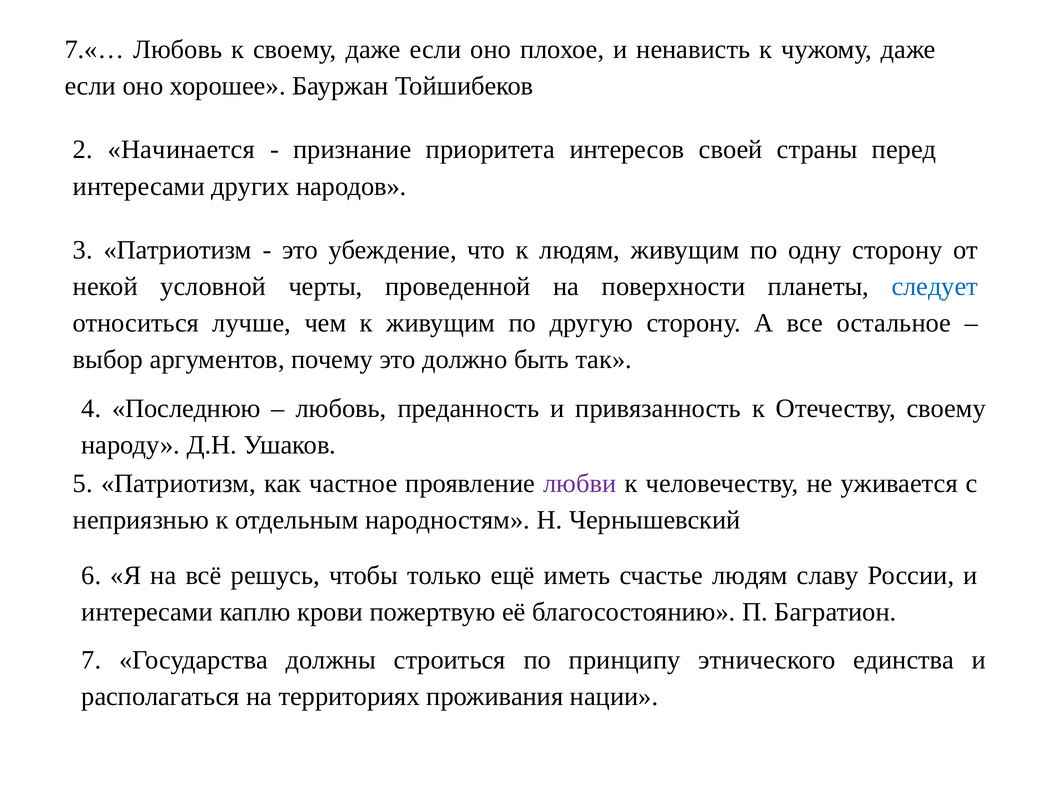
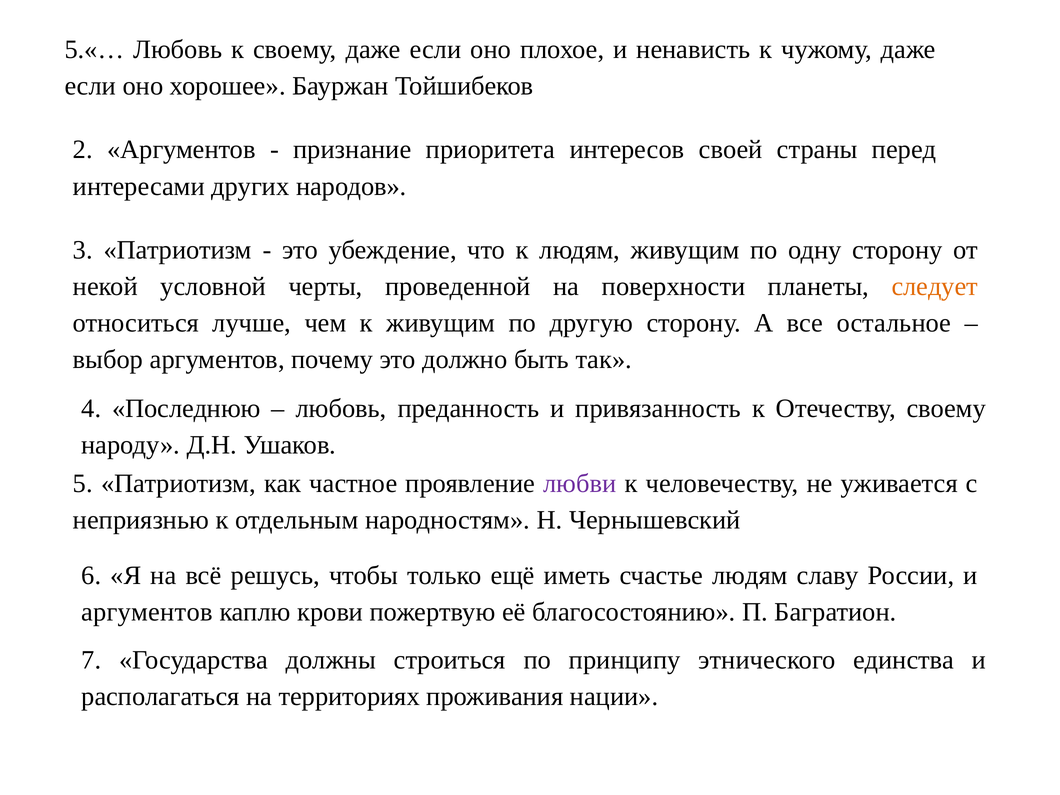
7.«…: 7.«… -> 5.«…
2 Начинается: Начинается -> Аргументов
следует colour: blue -> orange
интересами at (147, 612): интересами -> аргументов
